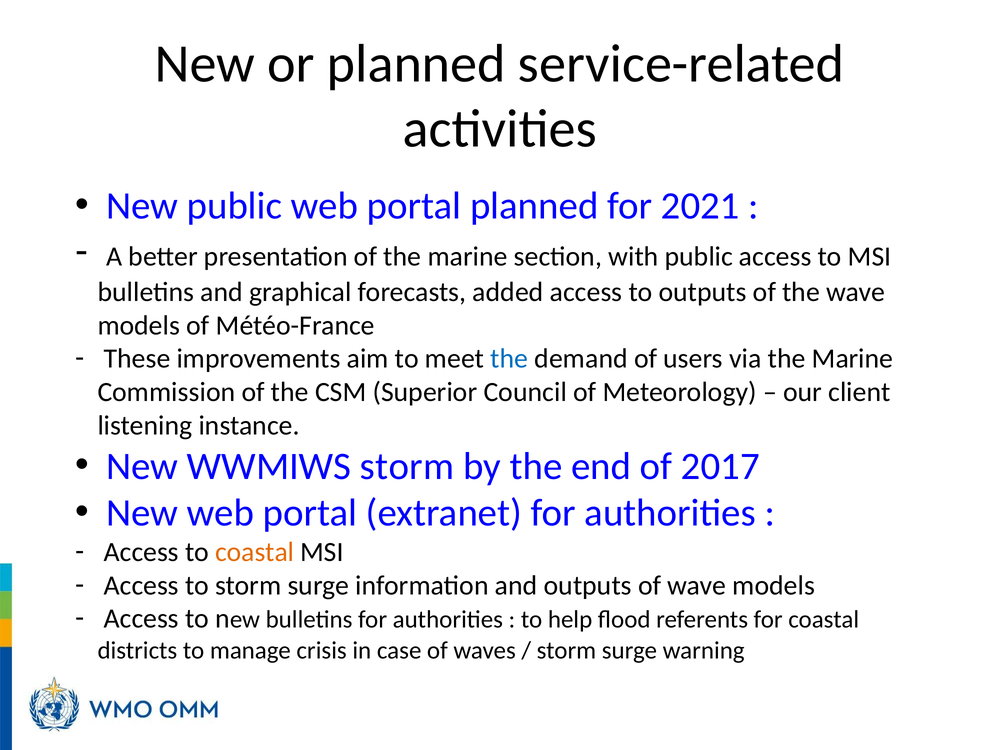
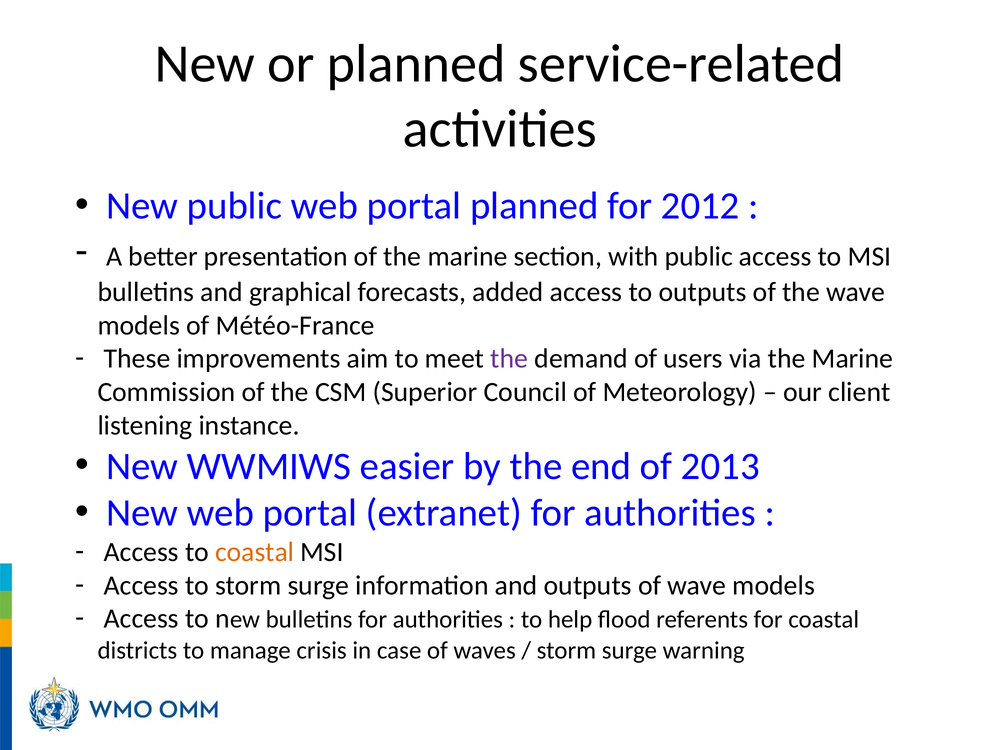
2021: 2021 -> 2012
the at (509, 359) colour: blue -> purple
WWMIWS storm: storm -> easier
2017: 2017 -> 2013
